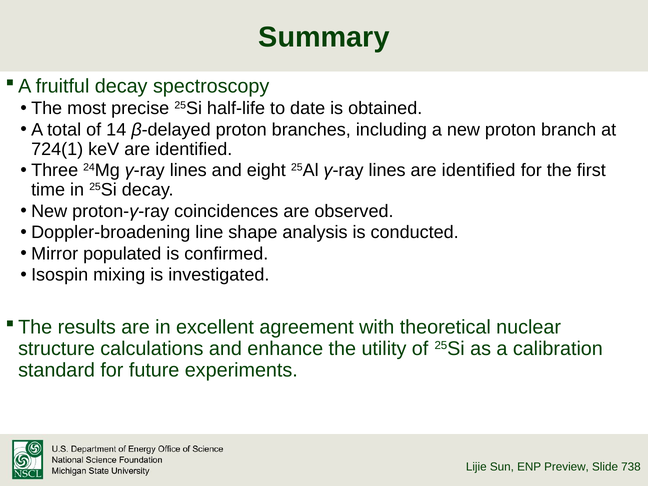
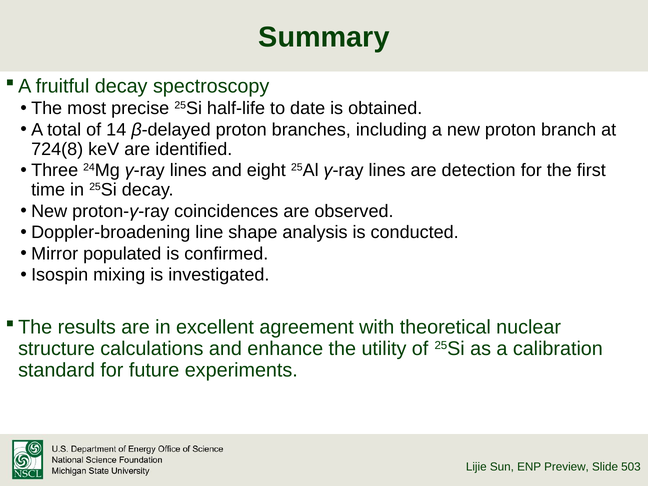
724(1: 724(1 -> 724(8
lines are identified: identified -> detection
738: 738 -> 503
